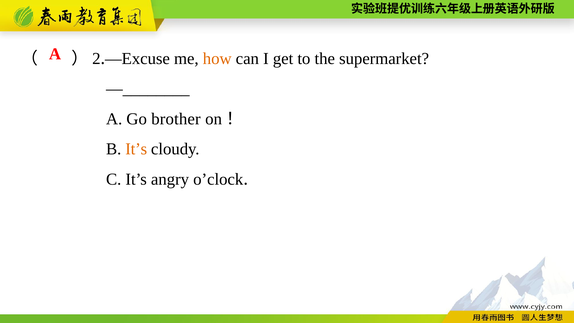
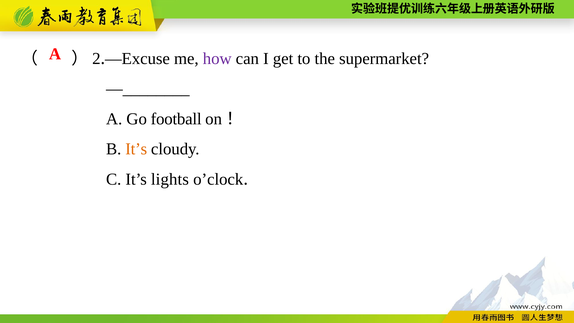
how colour: orange -> purple
brother: brother -> football
angry: angry -> lights
